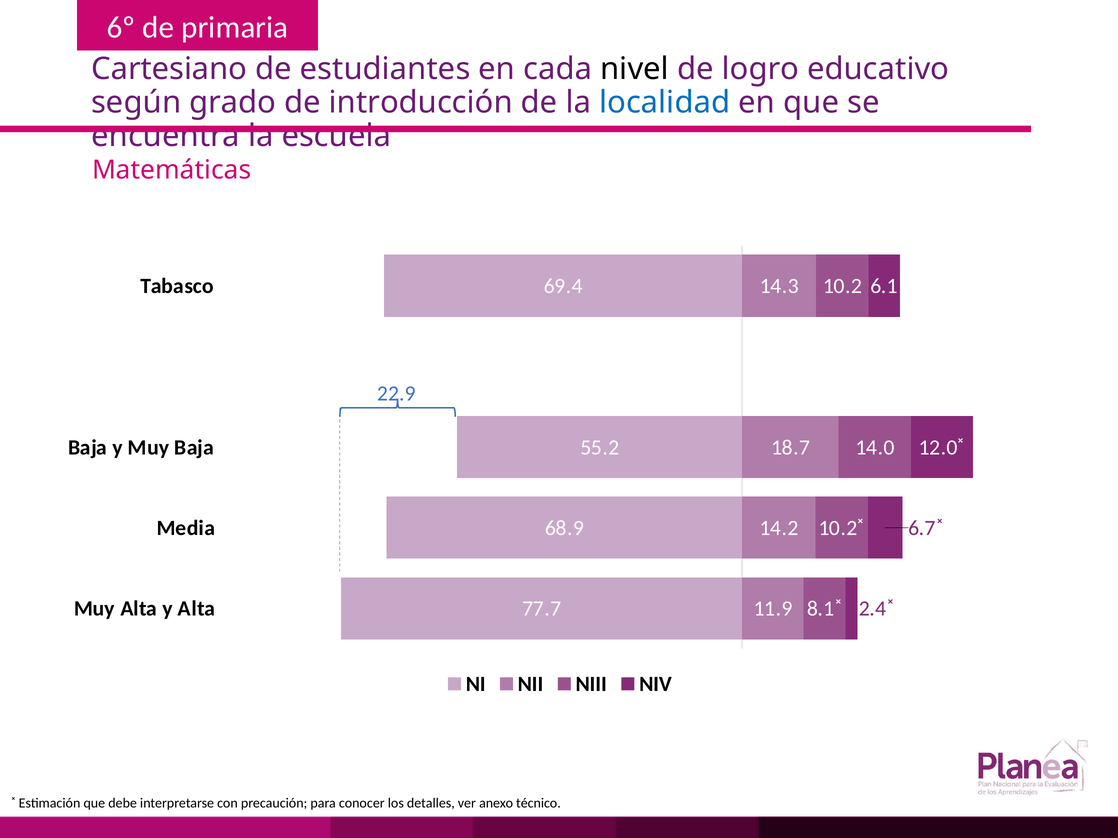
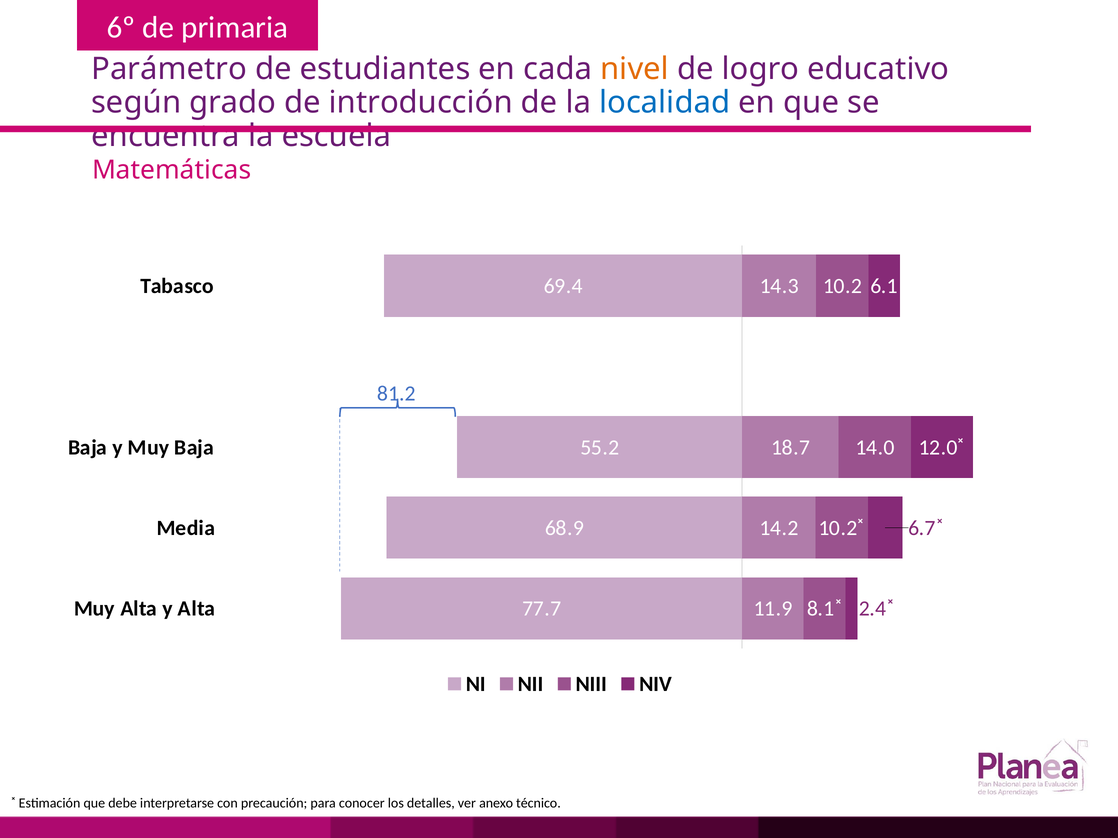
Cartesiano: Cartesiano -> Parámetro
nivel colour: black -> orange
22.9: 22.9 -> 81.2
